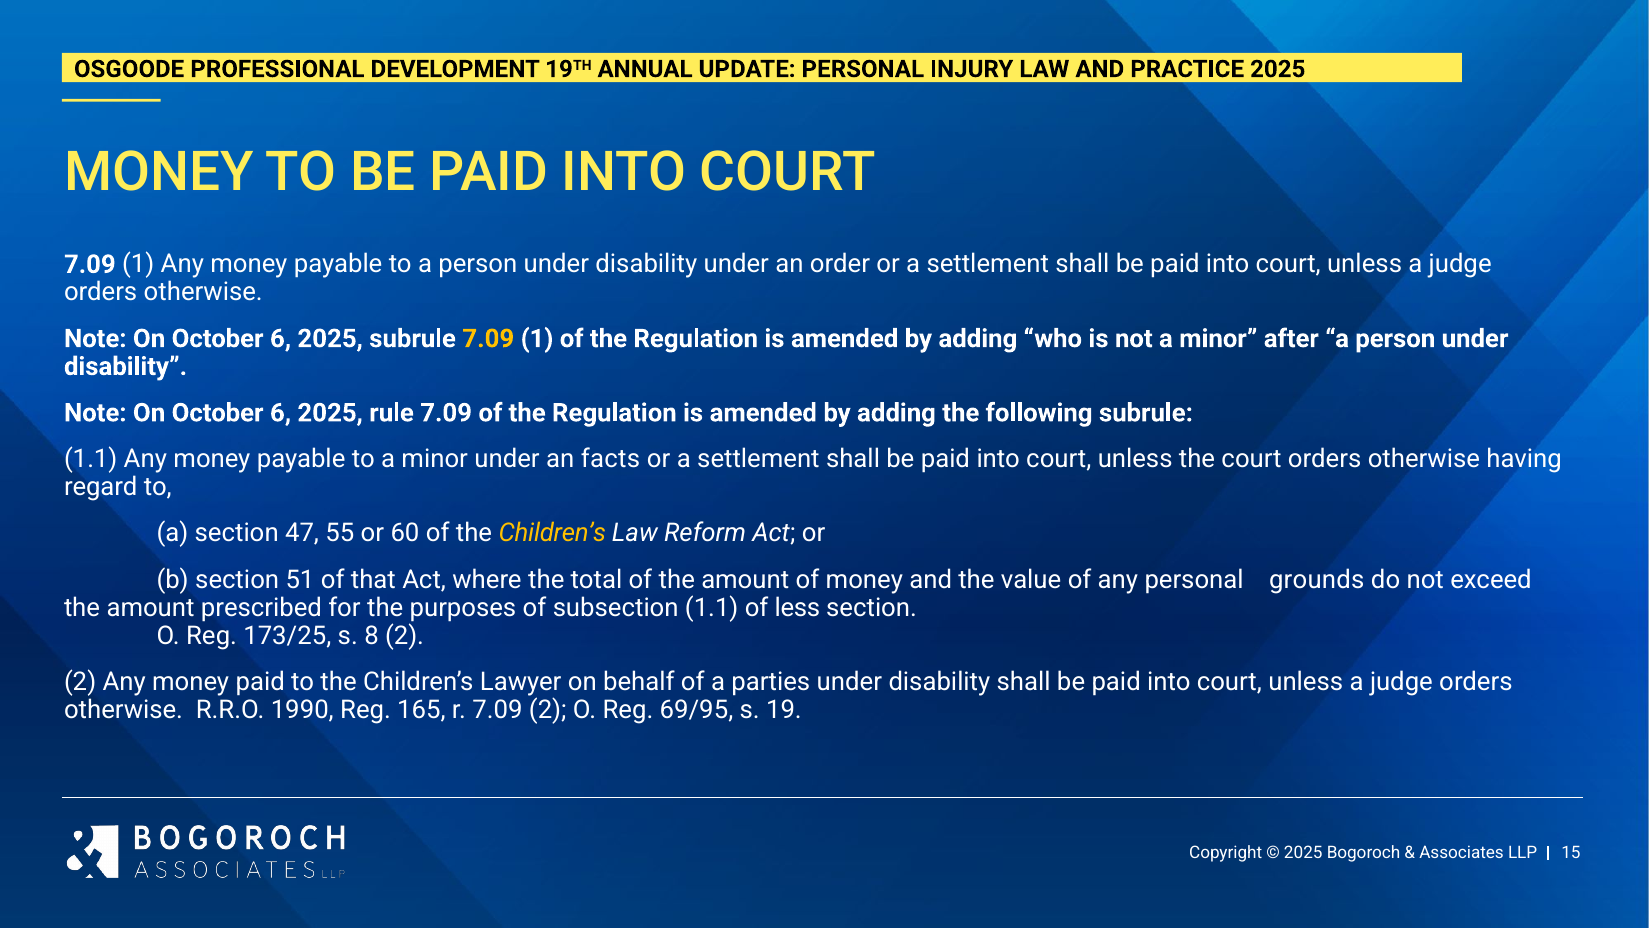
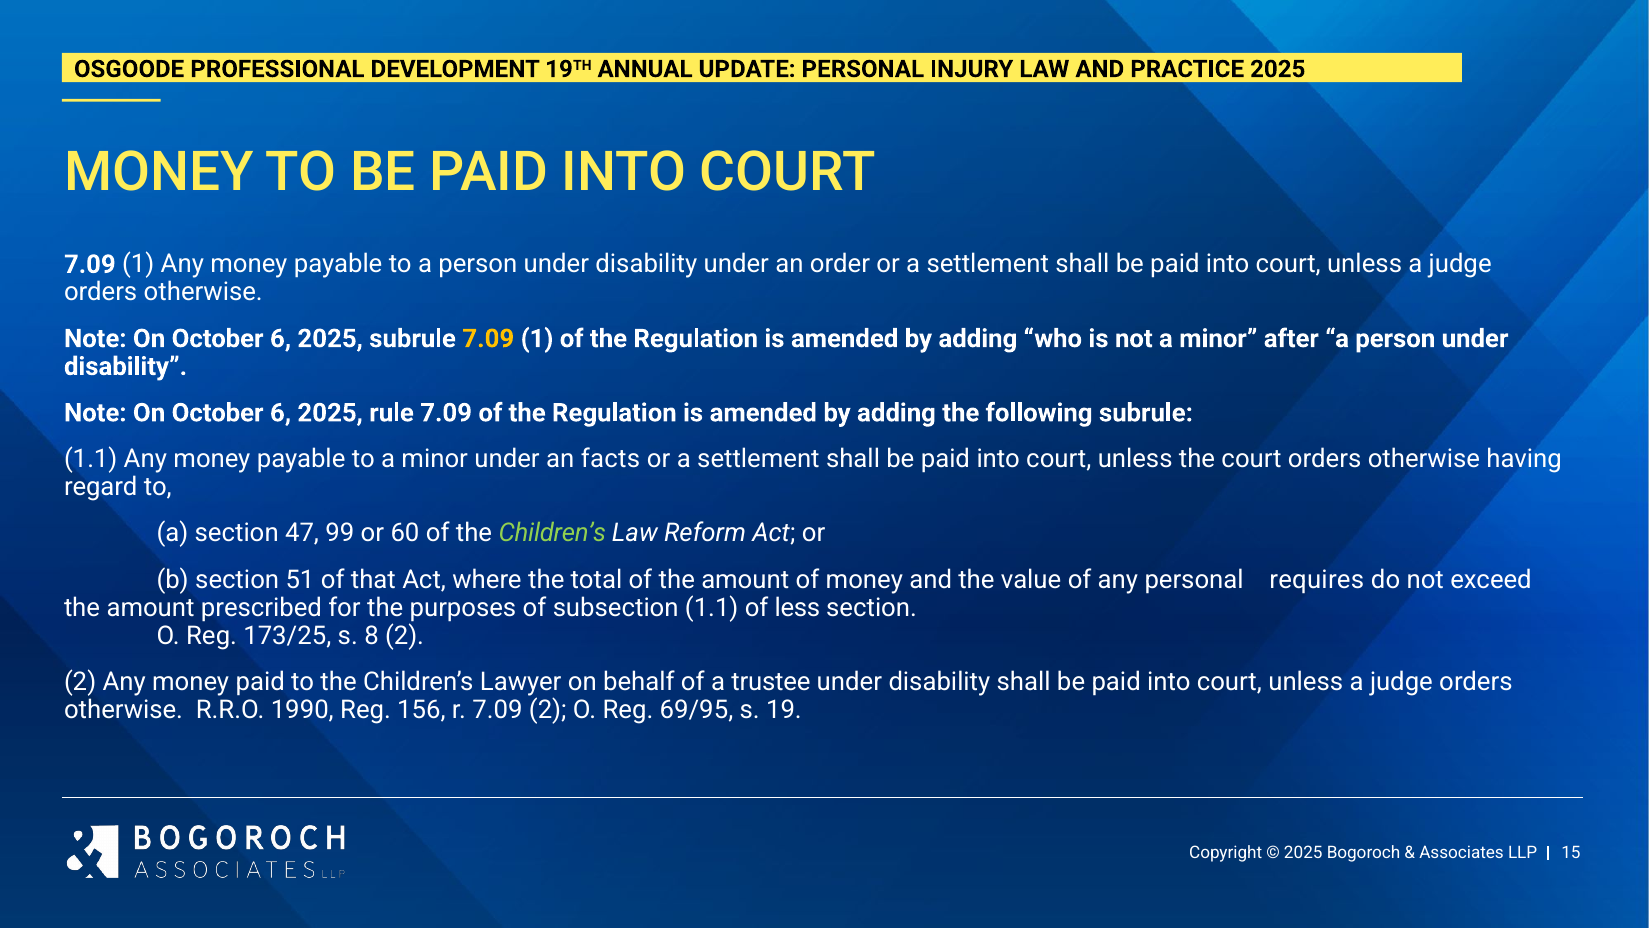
55: 55 -> 99
Children’s at (552, 533) colour: yellow -> light green
grounds: grounds -> requires
parties: parties -> trustee
165: 165 -> 156
